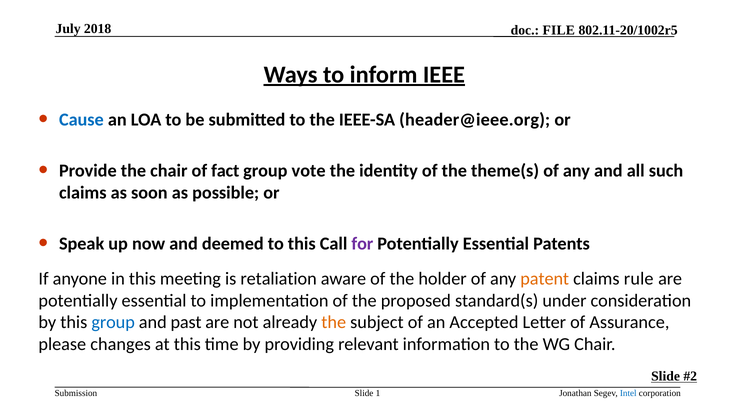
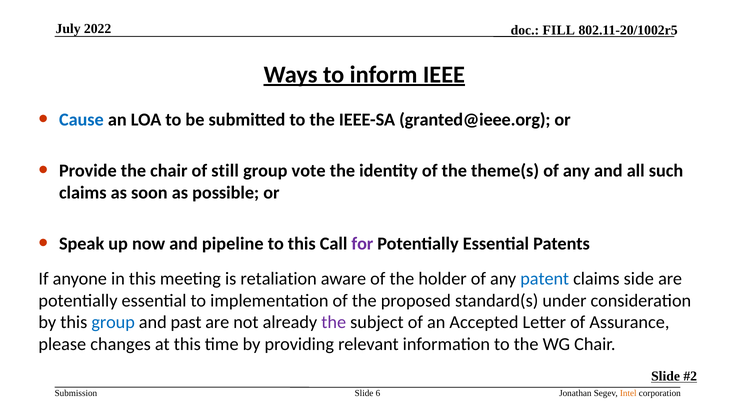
2018: 2018 -> 2022
FILE: FILE -> FILL
header@ieee.org: header@ieee.org -> granted@ieee.org
fact: fact -> still
deemed: deemed -> pipeline
patent colour: orange -> blue
rule: rule -> side
the at (334, 322) colour: orange -> purple
1: 1 -> 6
Intel colour: blue -> orange
